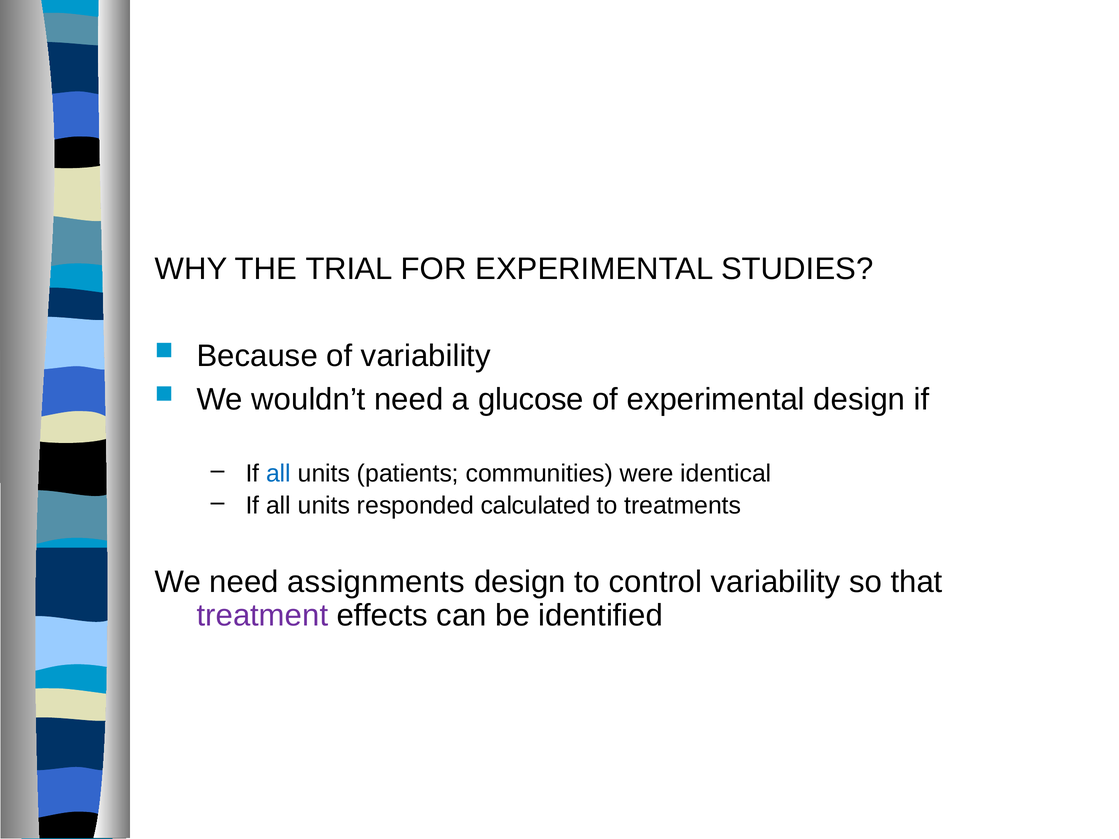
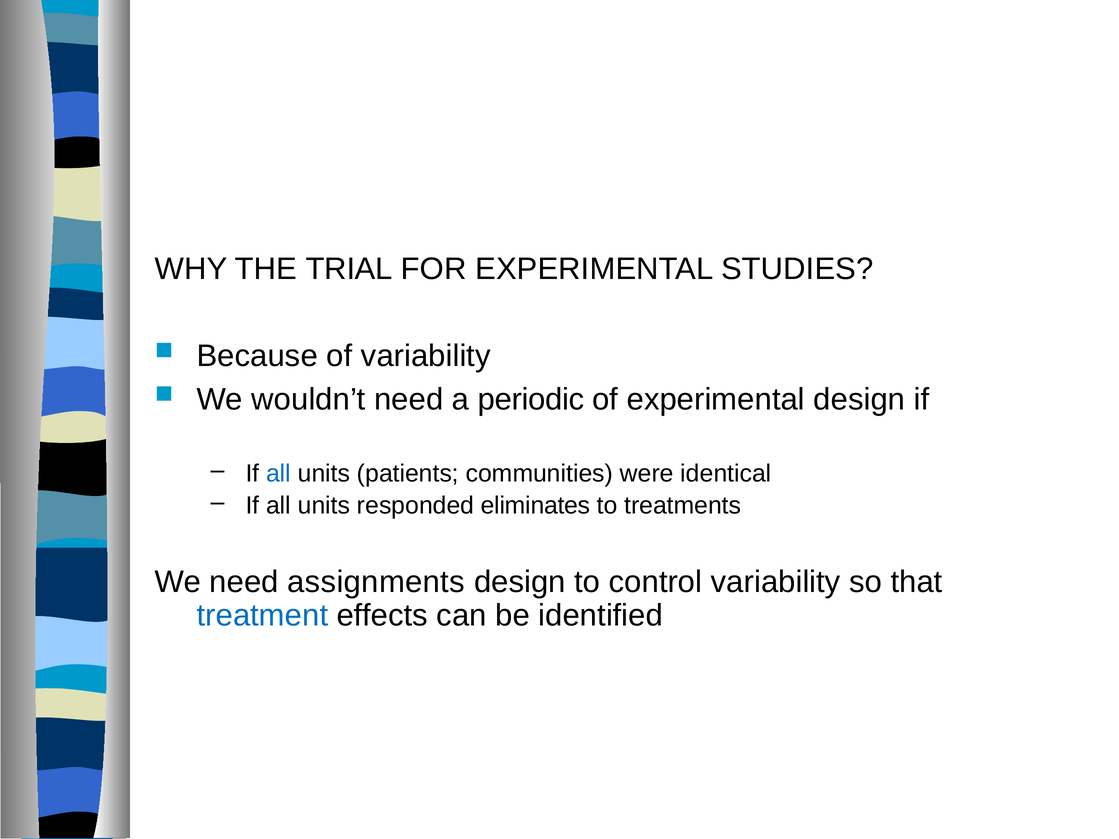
glucose: glucose -> periodic
calculated: calculated -> eliminates
treatment colour: purple -> blue
